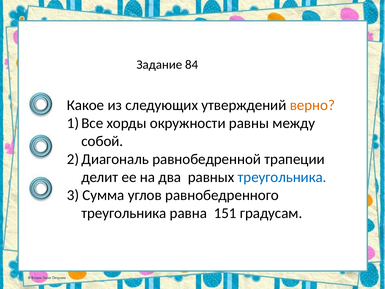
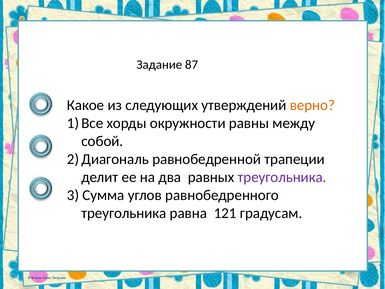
84: 84 -> 87
треугольника at (282, 177) colour: blue -> purple
151: 151 -> 121
